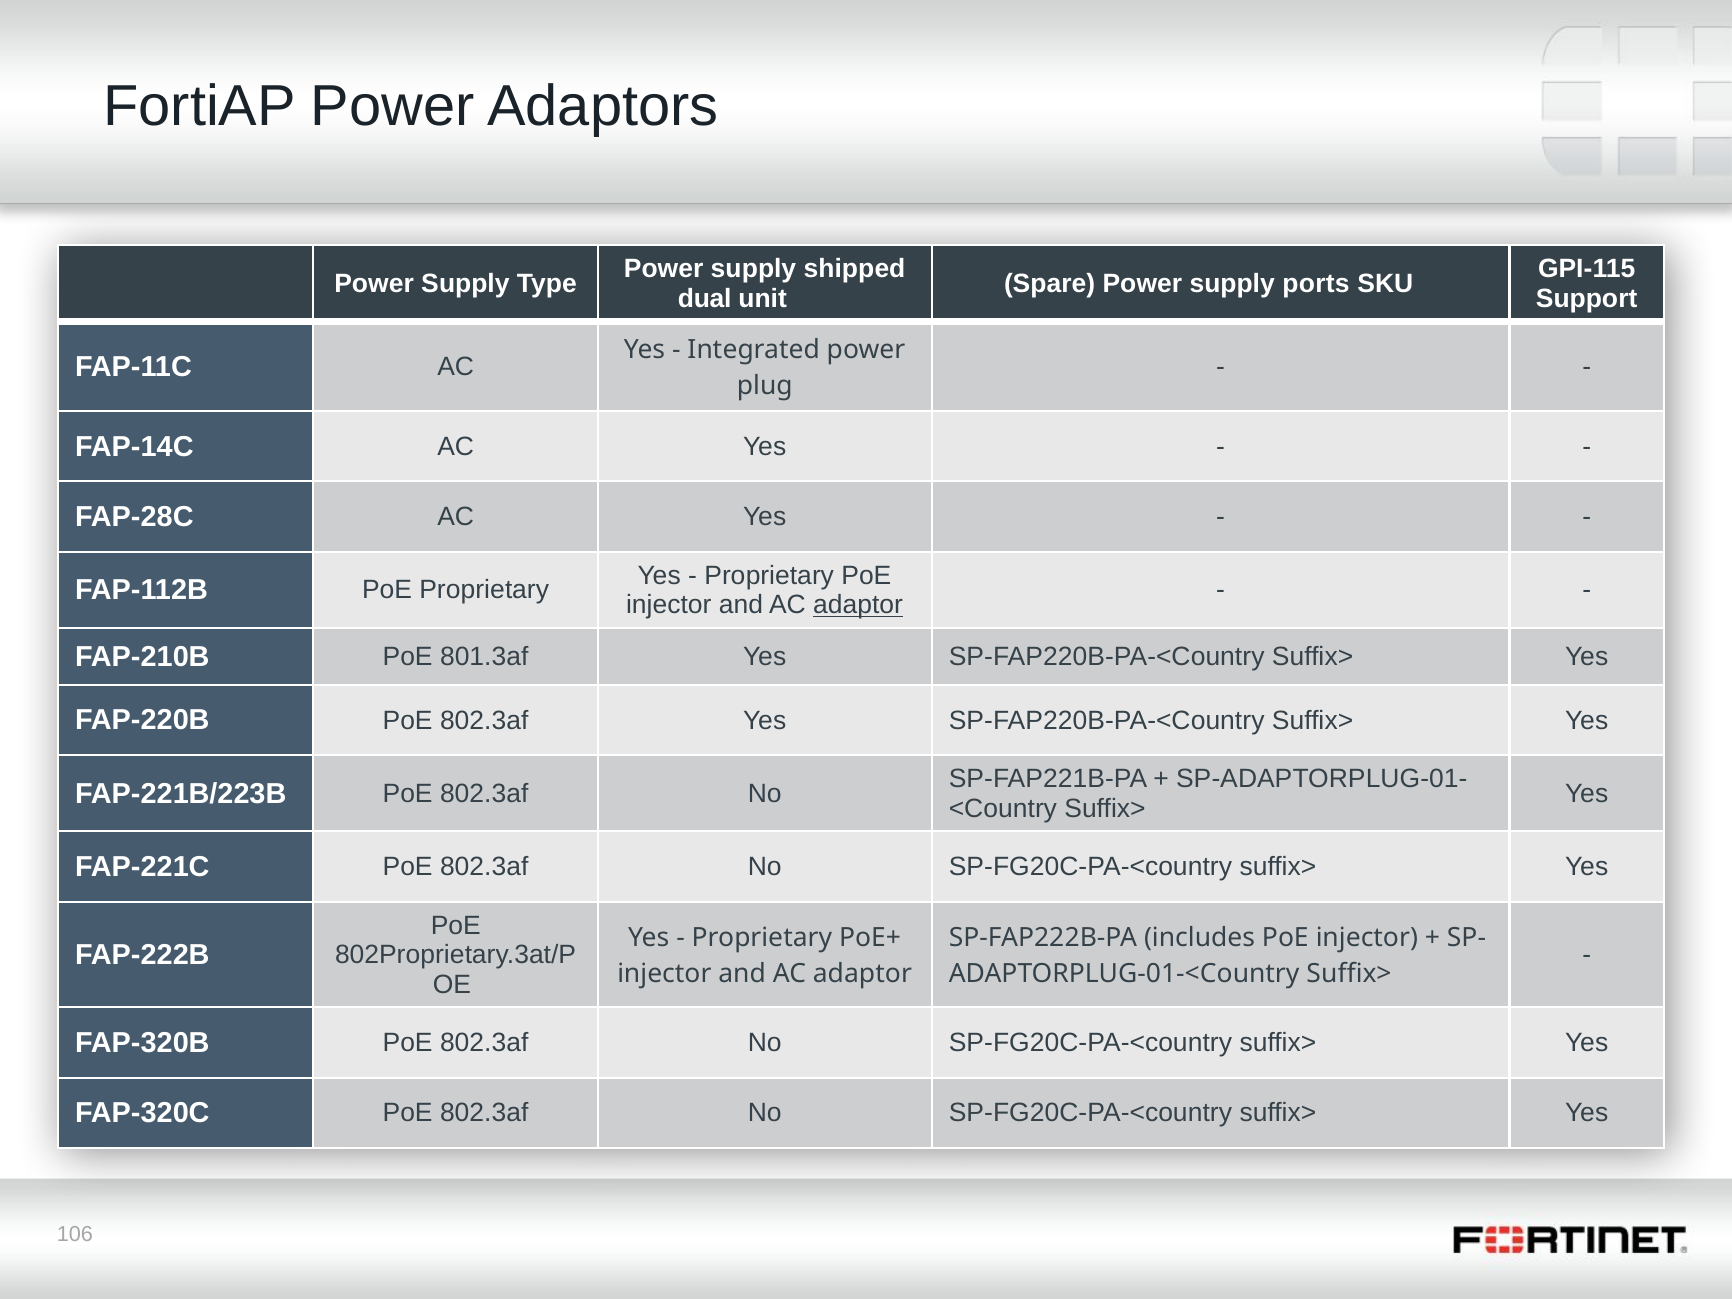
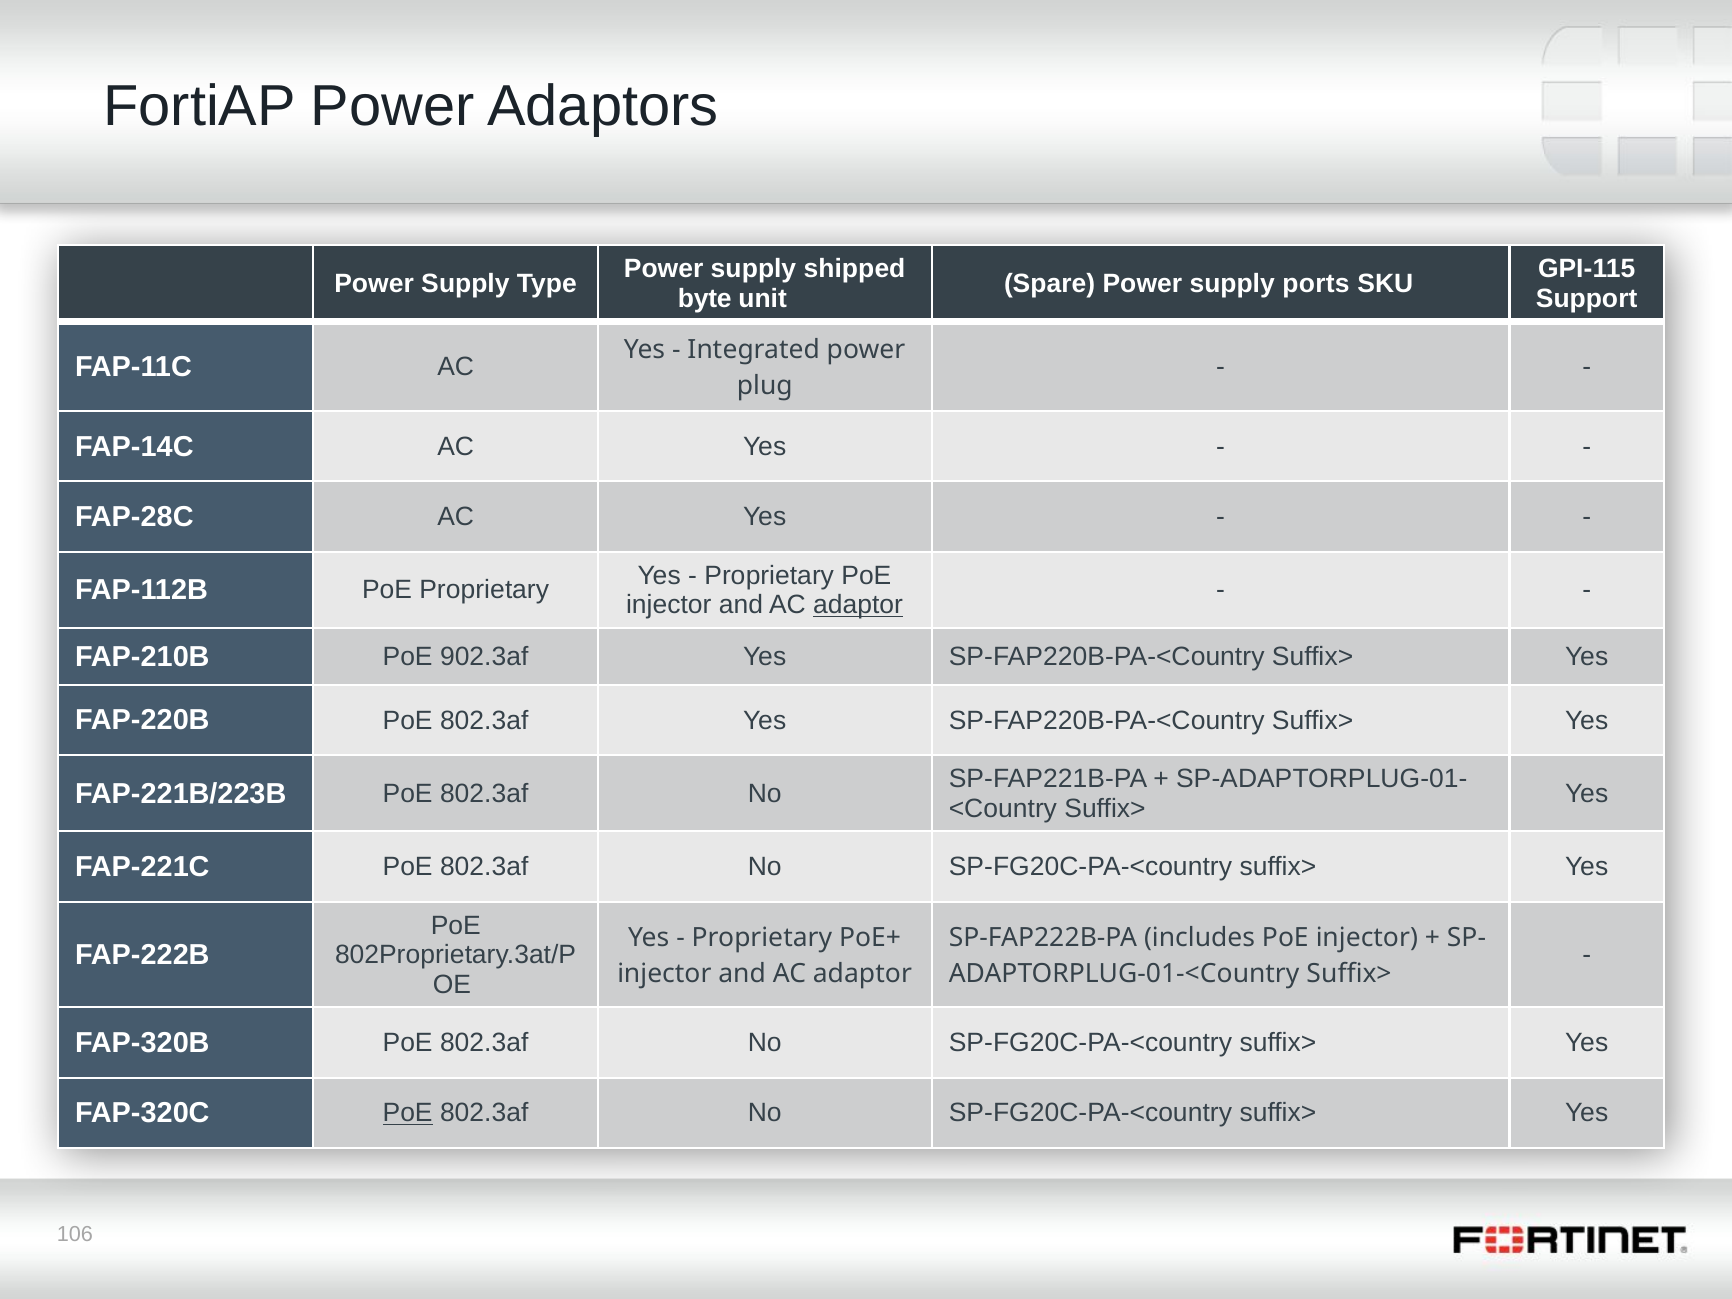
dual: dual -> byte
801.3af: 801.3af -> 902.3af
PoE at (408, 1113) underline: none -> present
